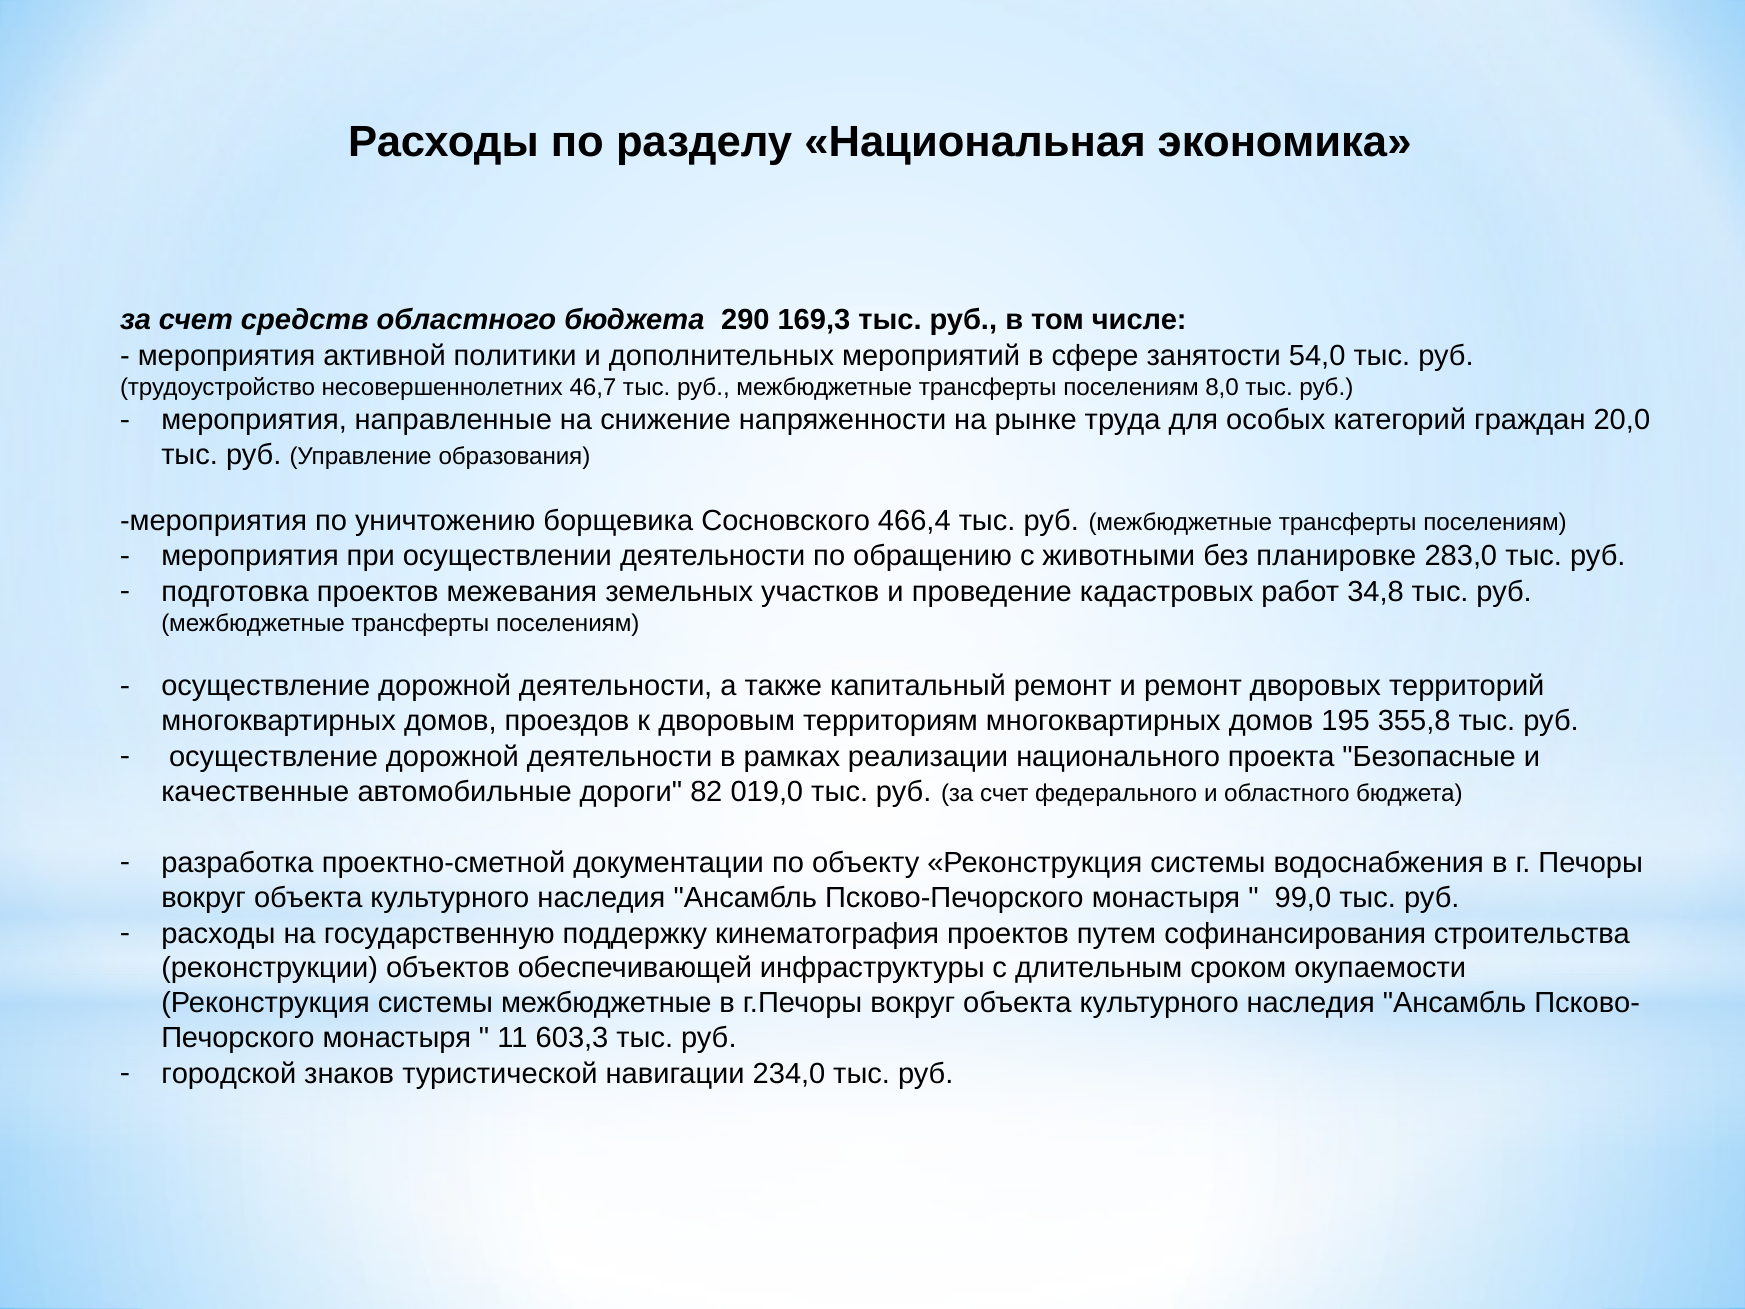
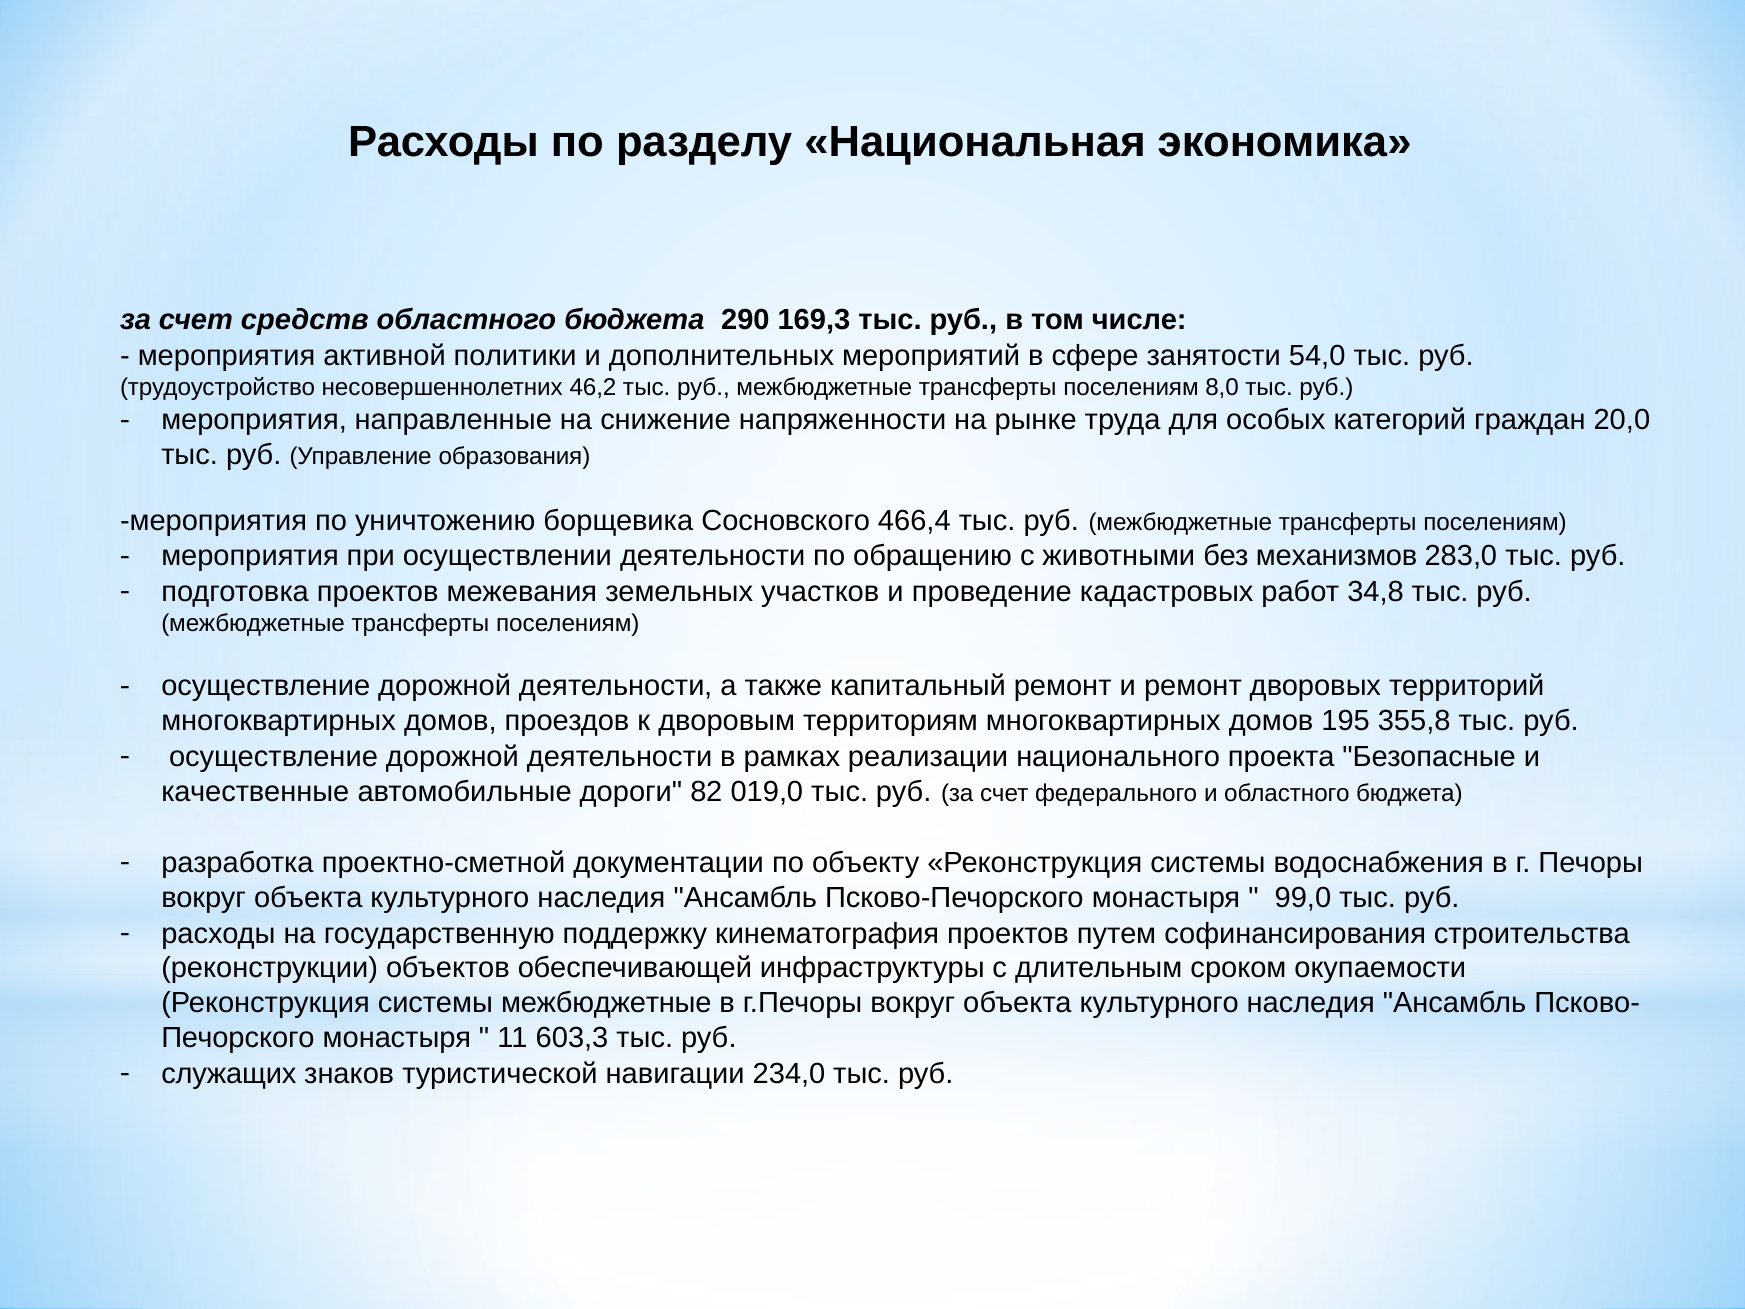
46,7: 46,7 -> 46,2
планировке: планировке -> механизмов
городской: городской -> служащих
